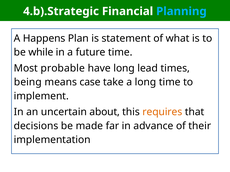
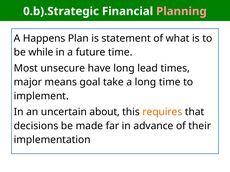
4.b).Strategic: 4.b).Strategic -> 0.b).Strategic
Planning colour: light blue -> pink
probable: probable -> unsecure
being: being -> major
case: case -> goal
